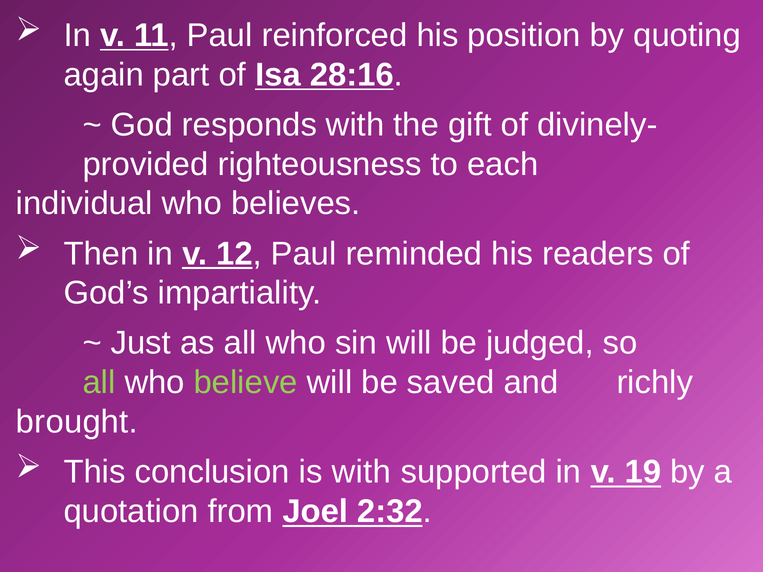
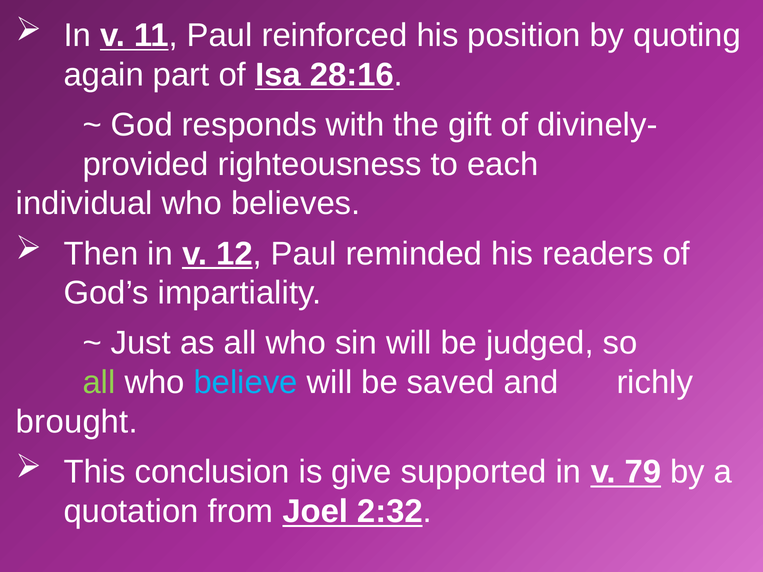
believe colour: light green -> light blue
is with: with -> give
19: 19 -> 79
